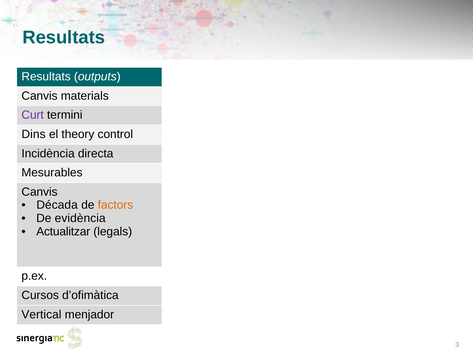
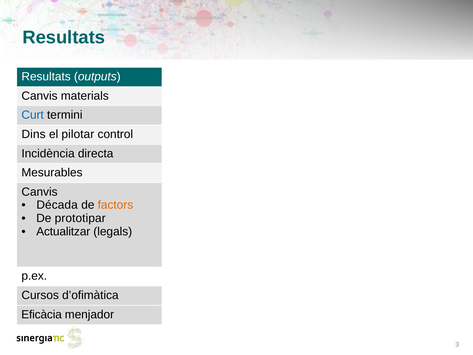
Curt colour: purple -> blue
theory: theory -> pilotar
evidència: evidència -> prototipar
Vertical: Vertical -> Eficàcia
